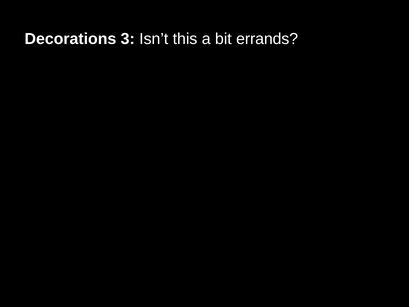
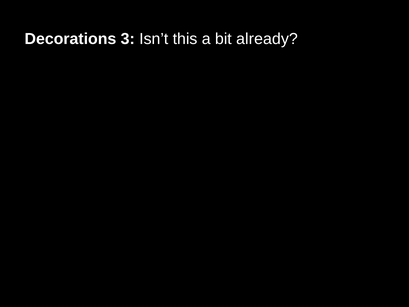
errands: errands -> already
